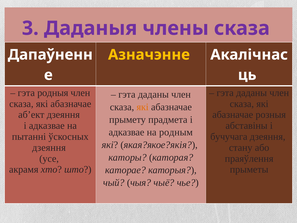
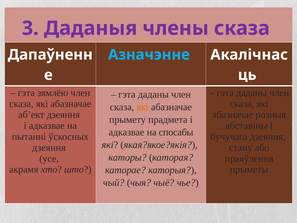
Азначэнне colour: yellow -> light blue
родныя: родныя -> зямлёю
родным: родным -> спосабы
